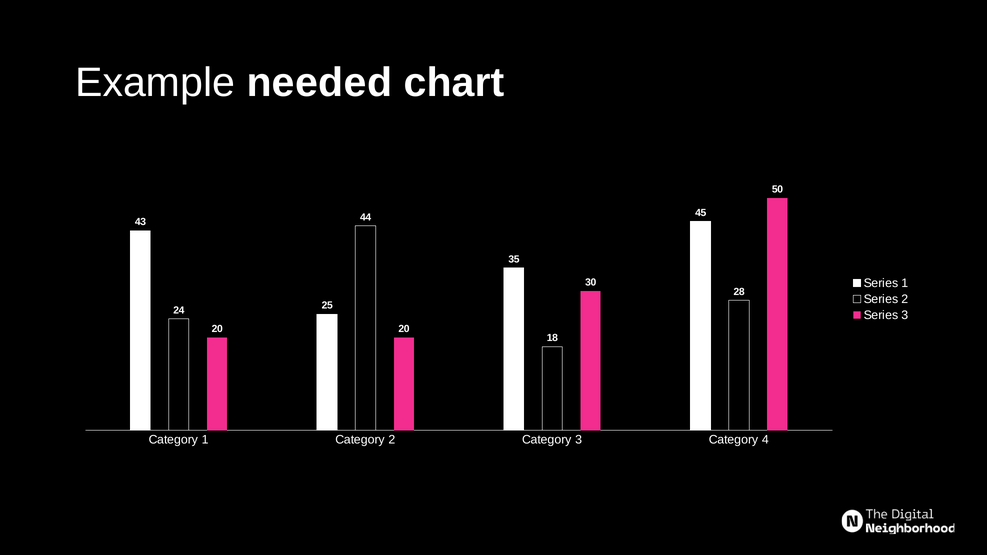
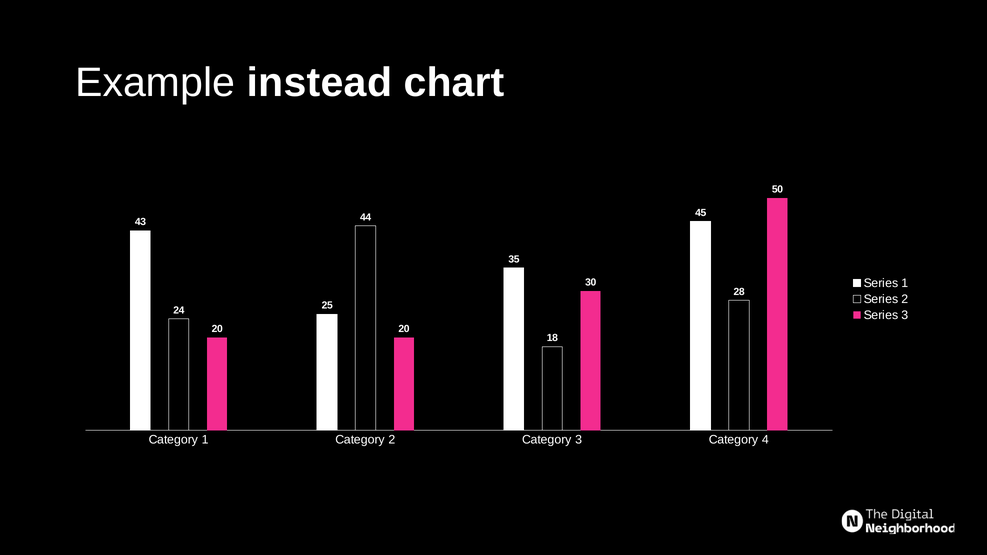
needed: needed -> instead
